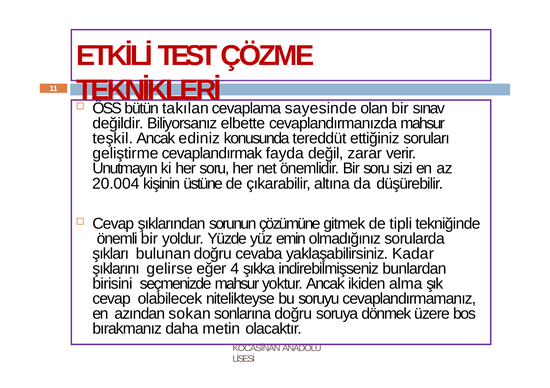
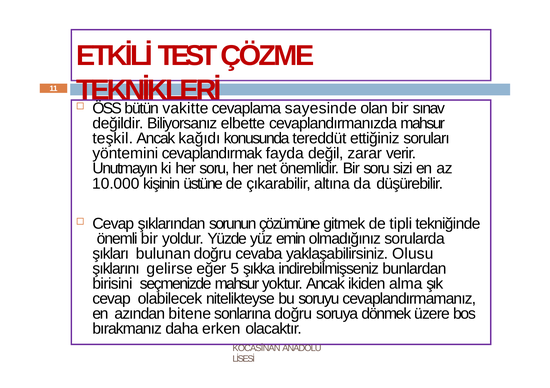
takılan: takılan -> vakitte
ediniz: ediniz -> kağıdı
geliştirme: geliştirme -> yöntemini
20.004: 20.004 -> 10.000
Kadar: Kadar -> Olusu
4: 4 -> 5
sokan: sokan -> bitene
metin: metin -> erken
